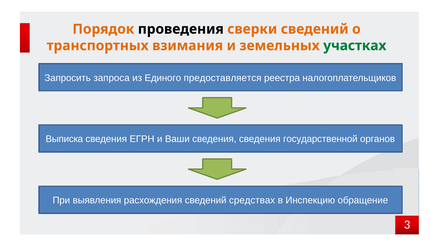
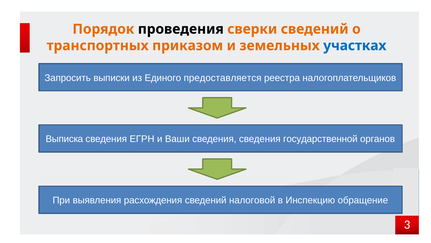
взимания: взимания -> приказом
участках colour: green -> blue
запроса: запроса -> выписки
средствах: средствах -> налоговой
